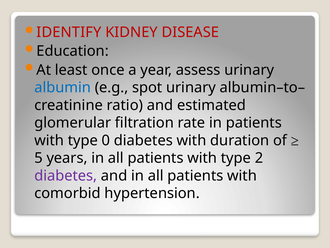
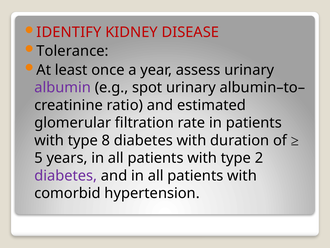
Education: Education -> Tolerance
albumin colour: blue -> purple
0: 0 -> 8
